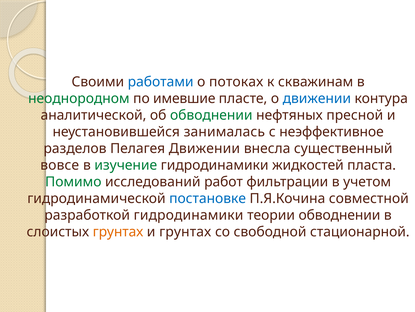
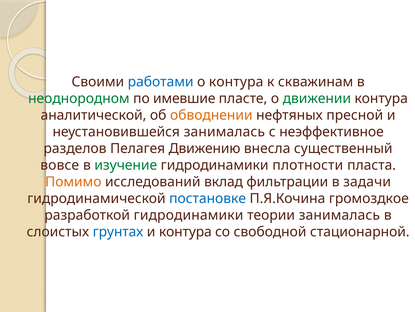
о потоках: потоках -> контура
движении at (317, 98) colour: blue -> green
обводнении at (211, 115) colour: green -> orange
Пелагея Движении: Движении -> Движению
жидкостей: жидкостей -> плотности
Помимо colour: green -> orange
работ: работ -> вклад
учетом: учетом -> задачи
совместной: совместной -> громоздкое
теории обводнении: обводнении -> занималась
грунтах at (118, 231) colour: orange -> blue
и грунтах: грунтах -> контура
